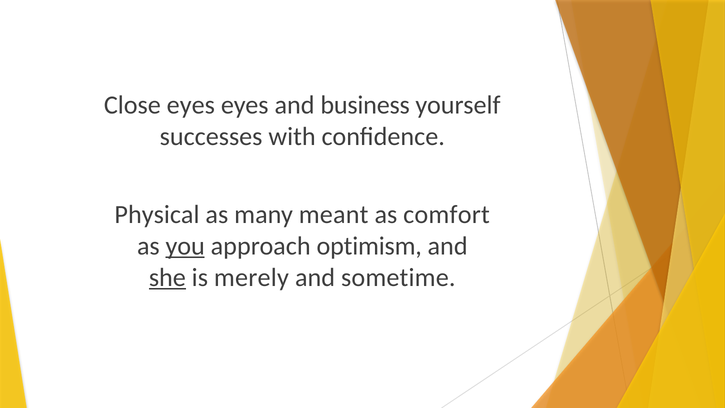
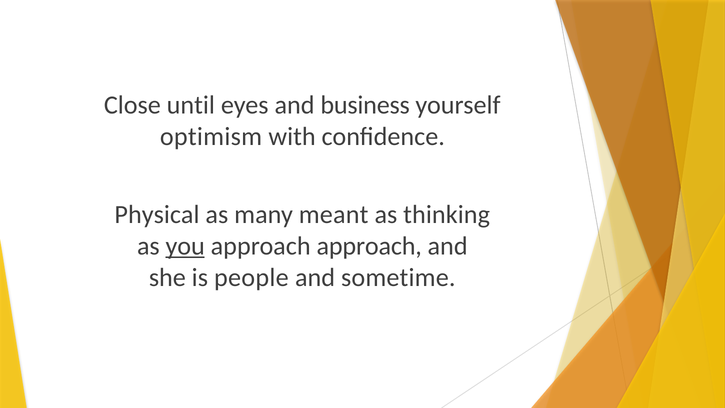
Close eyes: eyes -> until
successes: successes -> optimism
comfort: comfort -> thinking
approach optimism: optimism -> approach
she underline: present -> none
merely: merely -> people
